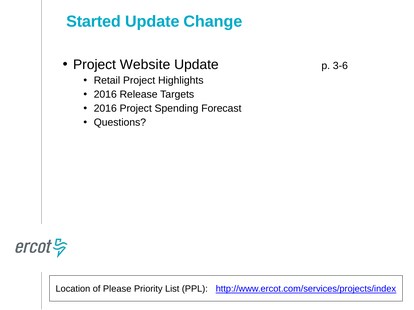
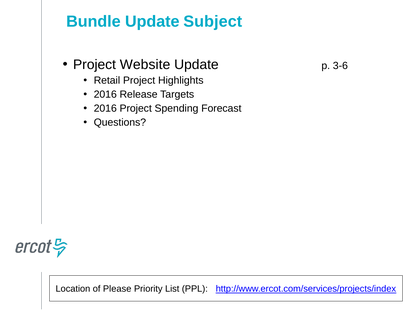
Started: Started -> Bundle
Change: Change -> Subject
